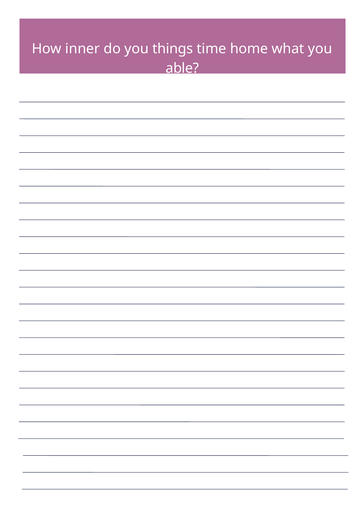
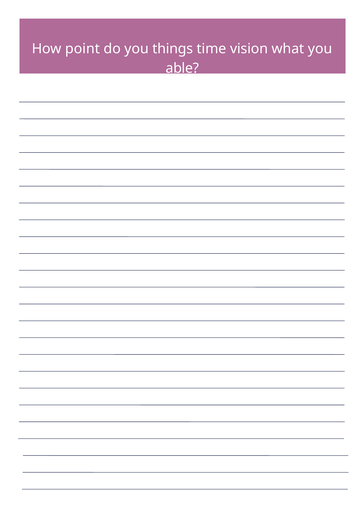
inner: inner -> point
home: home -> vision
